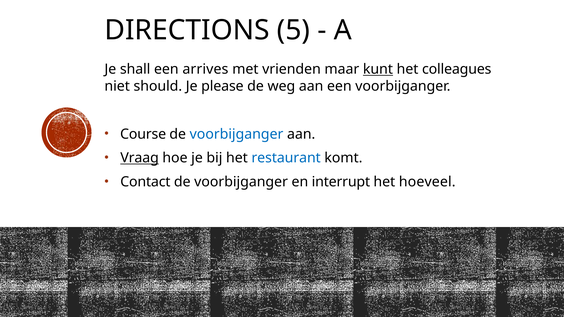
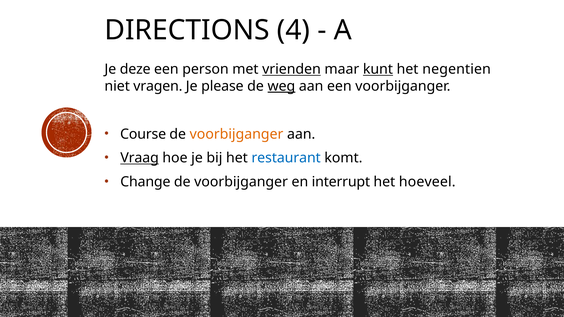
5: 5 -> 4
shall: shall -> deze
arrives: arrives -> person
vrienden underline: none -> present
colleagues: colleagues -> negentien
should: should -> vragen
weg underline: none -> present
voorbijganger at (237, 134) colour: blue -> orange
Contact: Contact -> Change
